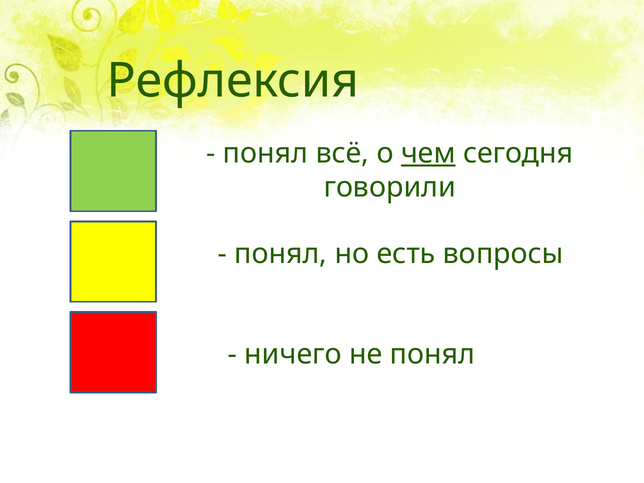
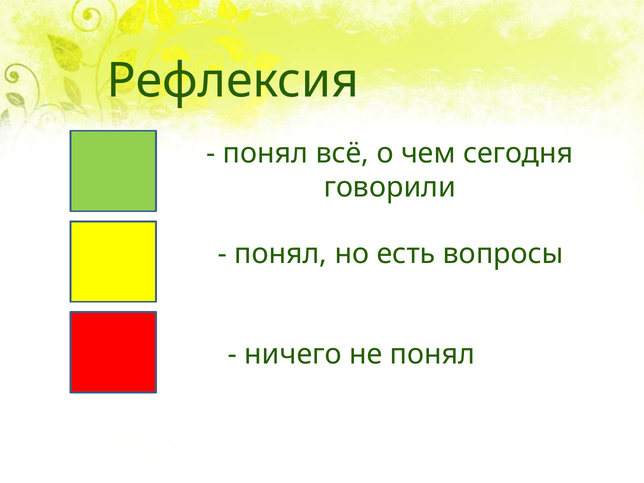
чем underline: present -> none
